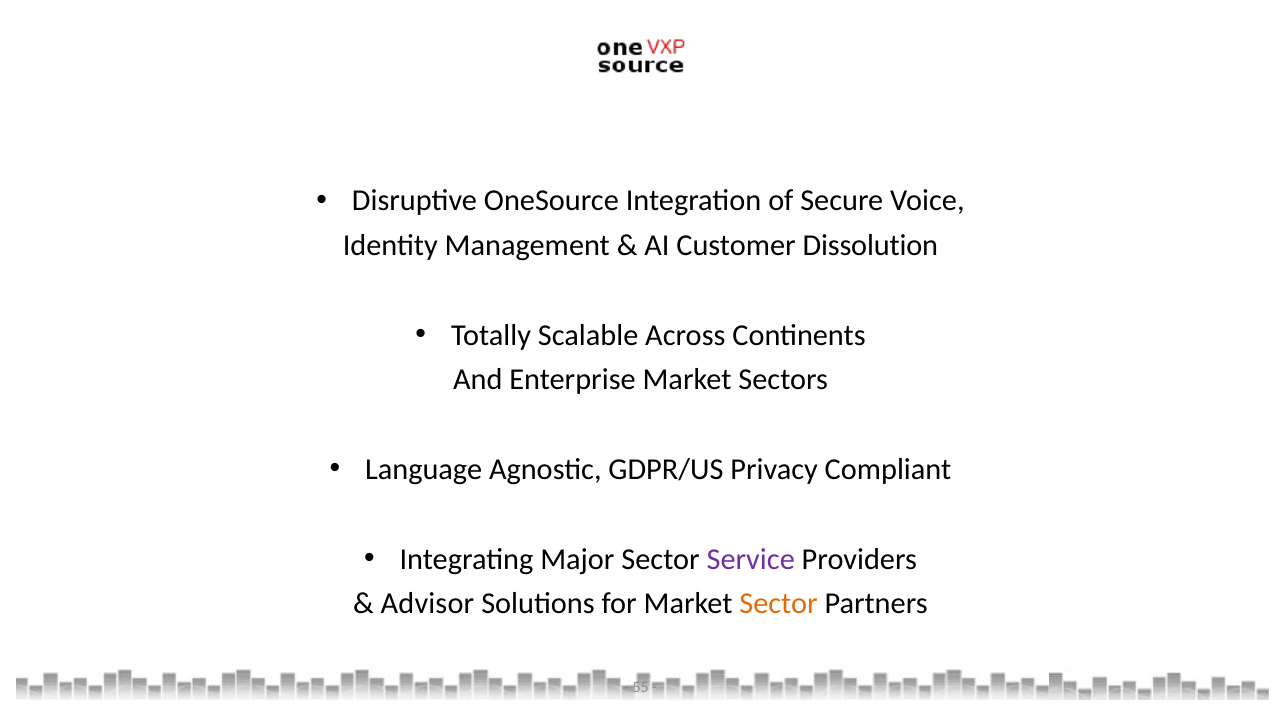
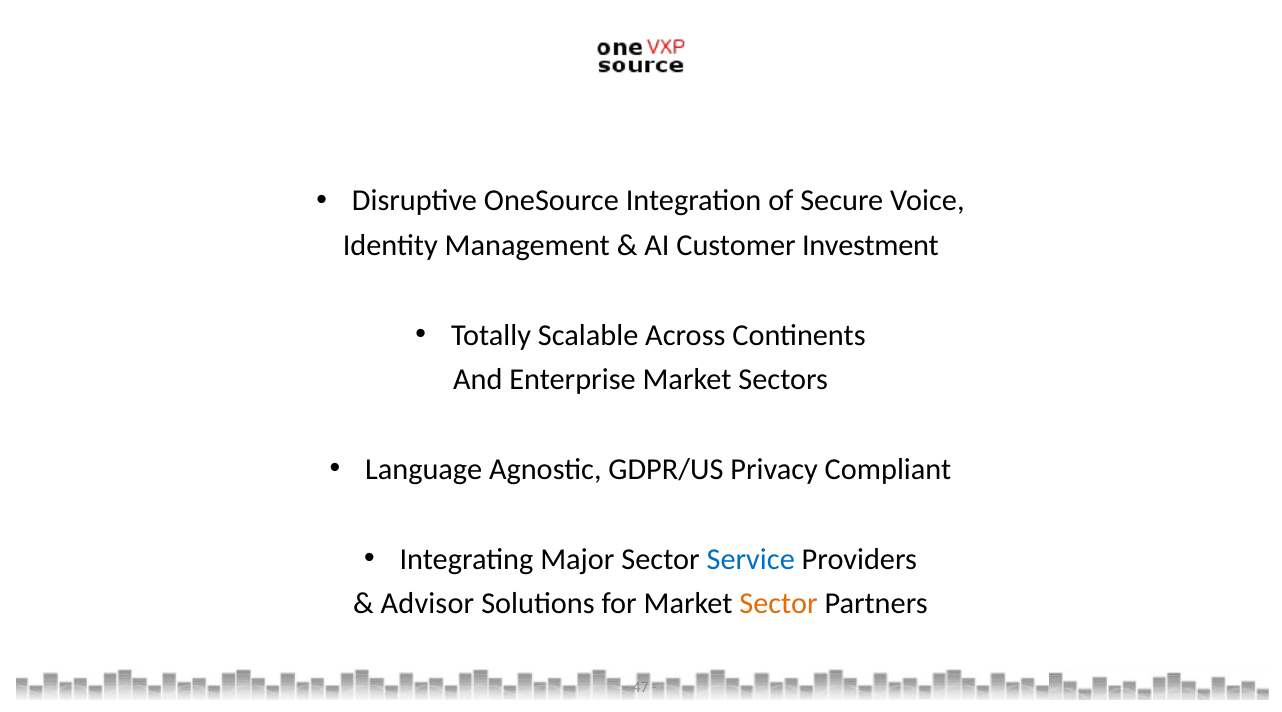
Dissolution: Dissolution -> Investment
Service colour: purple -> blue
55: 55 -> 47
